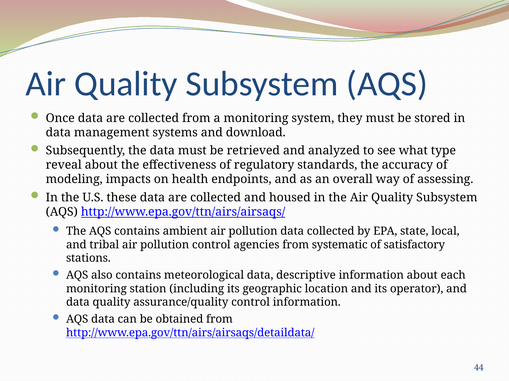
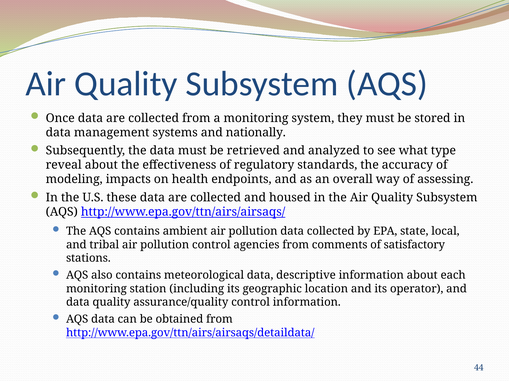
download: download -> nationally
systematic: systematic -> comments
